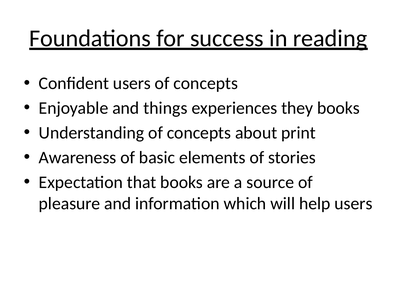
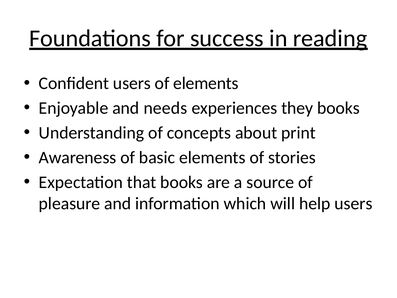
users of concepts: concepts -> elements
things: things -> needs
